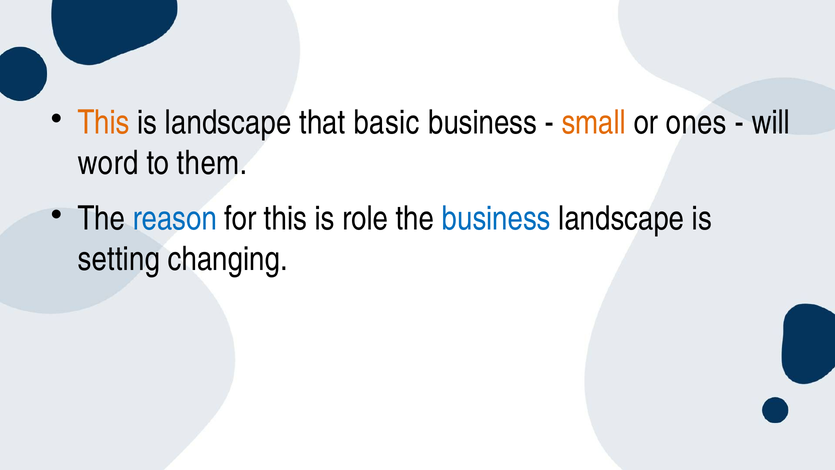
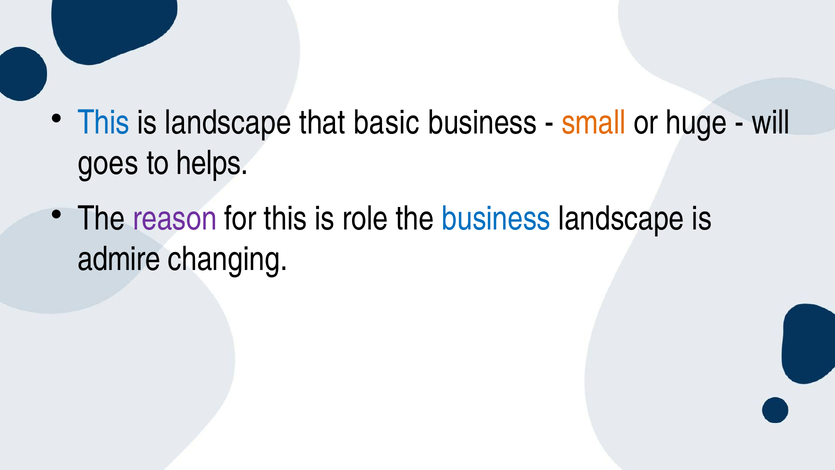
This at (104, 123) colour: orange -> blue
ones: ones -> huge
word: word -> goes
them: them -> helps
reason colour: blue -> purple
setting: setting -> admire
